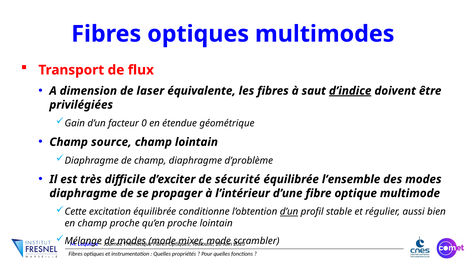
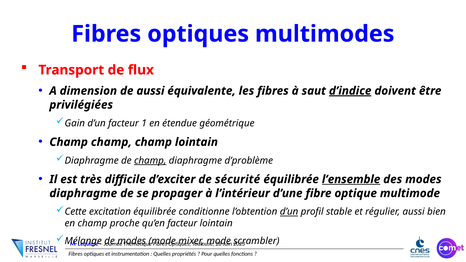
de laser: laser -> aussi
0: 0 -> 1
source at (111, 142): source -> champ
champ at (150, 161) underline: none -> present
l’ensemble underline: none -> present
qu’en proche: proche -> facteur
